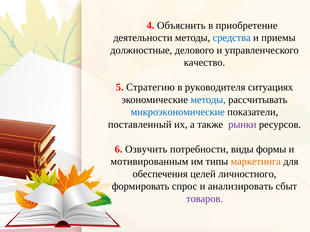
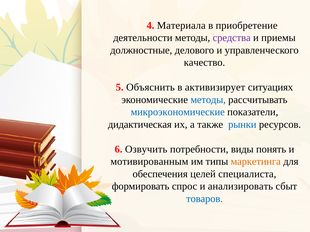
Объяснить: Объяснить -> Материала
средства colour: blue -> purple
Стратегию: Стратегию -> Объяснить
руководителя: руководителя -> активизирует
поставленный: поставленный -> дидактическая
рынки colour: purple -> blue
формы: формы -> понять
личностного: личностного -> специалиста
товаров colour: purple -> blue
